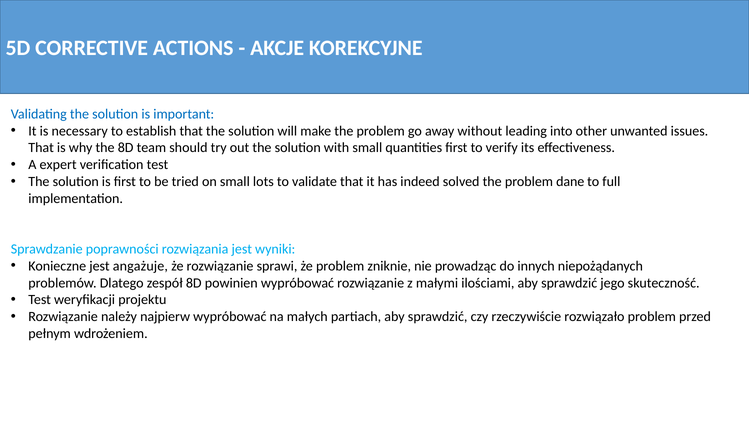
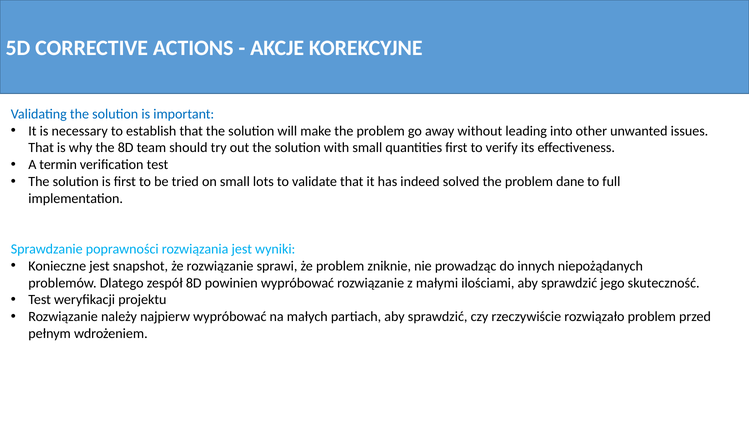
expert: expert -> termin
angażuje: angażuje -> snapshot
